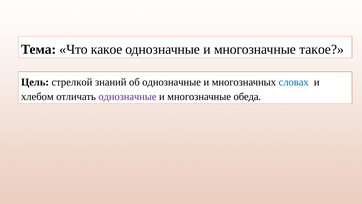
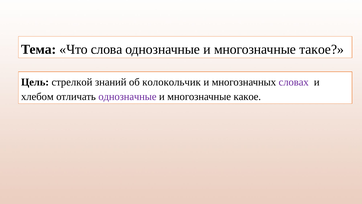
какое: какое -> слова
об однозначные: однозначные -> колокольчик
словах colour: blue -> purple
обеда: обеда -> какое
